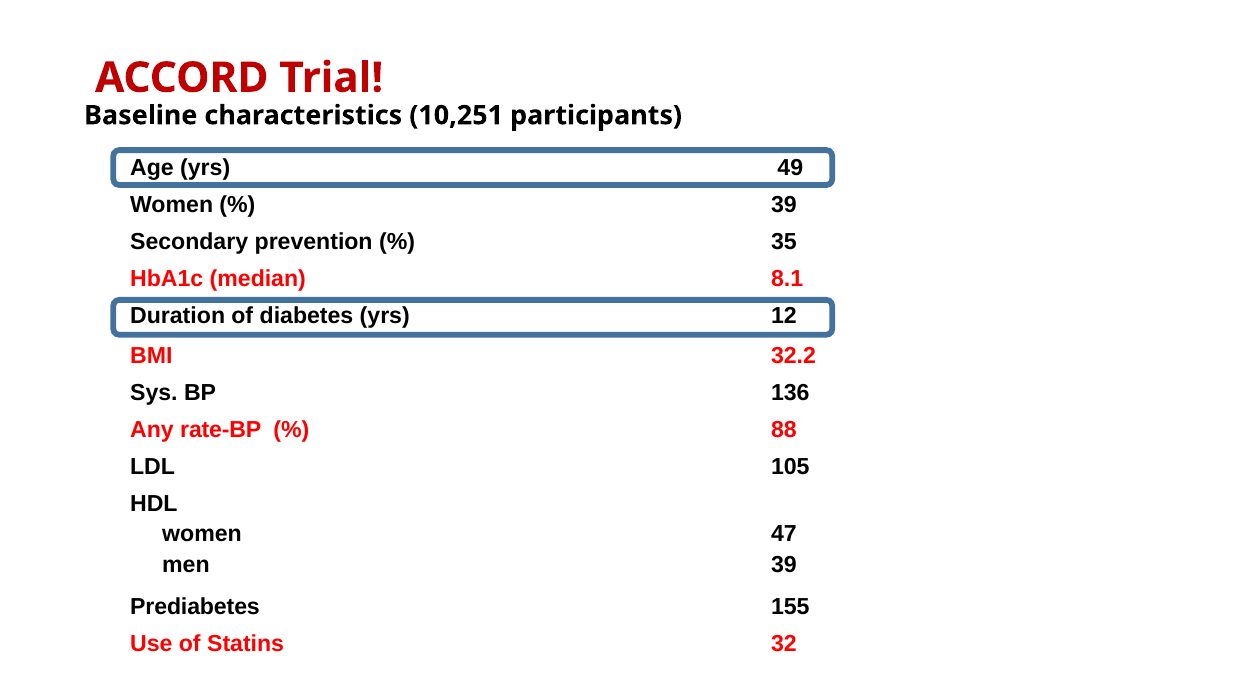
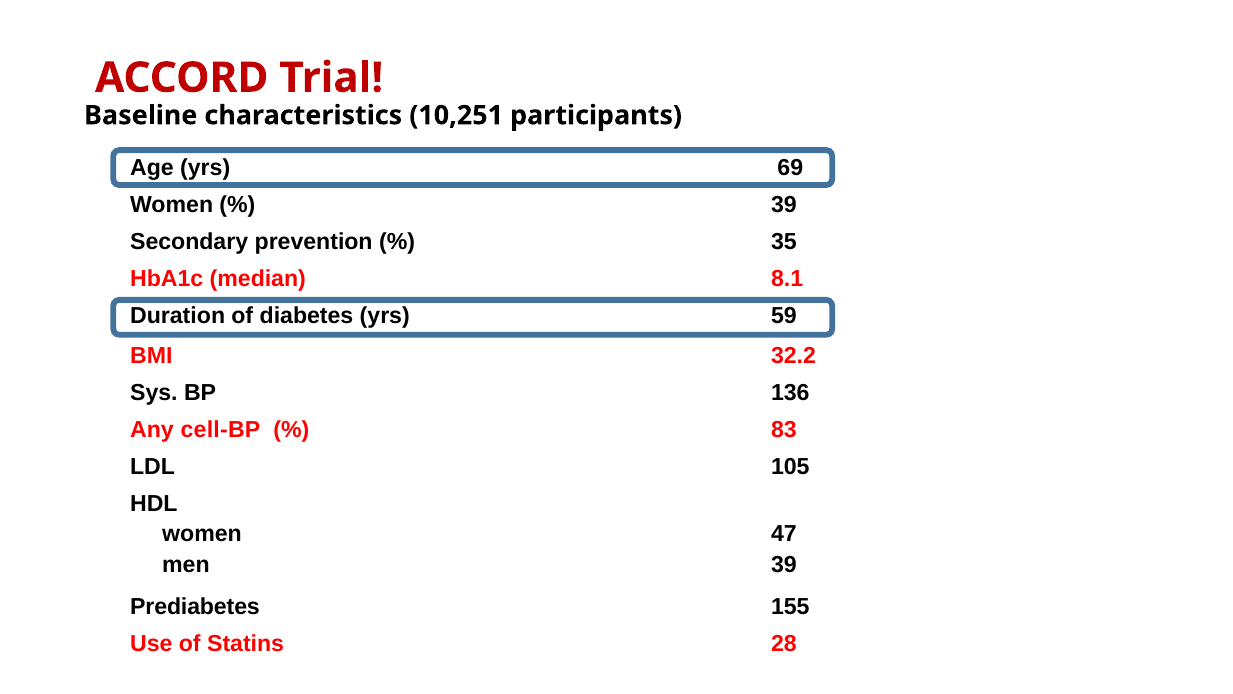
49: 49 -> 69
12: 12 -> 59
rate-BP: rate-BP -> cell-BP
88: 88 -> 83
32: 32 -> 28
